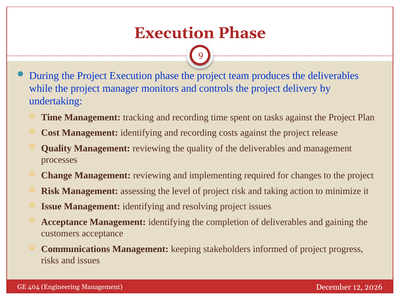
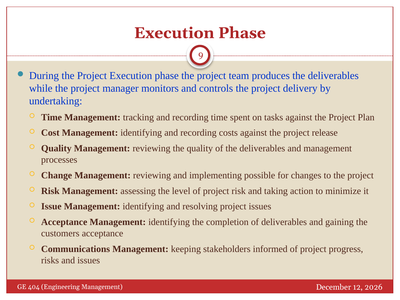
required: required -> possible
